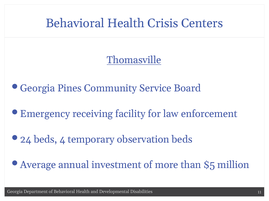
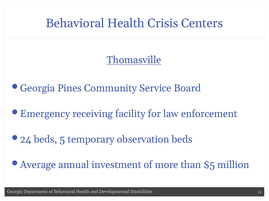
4: 4 -> 5
